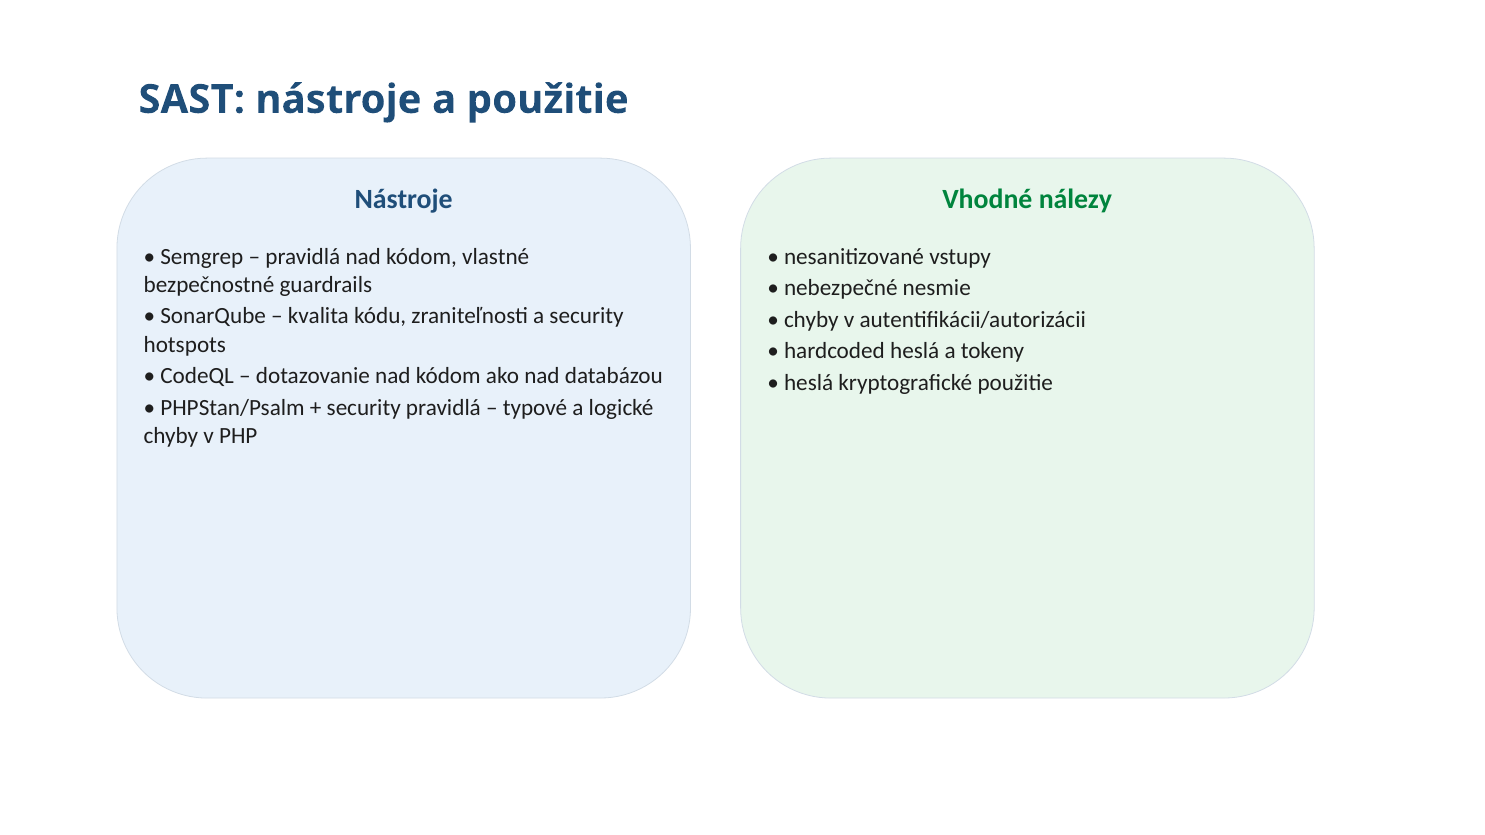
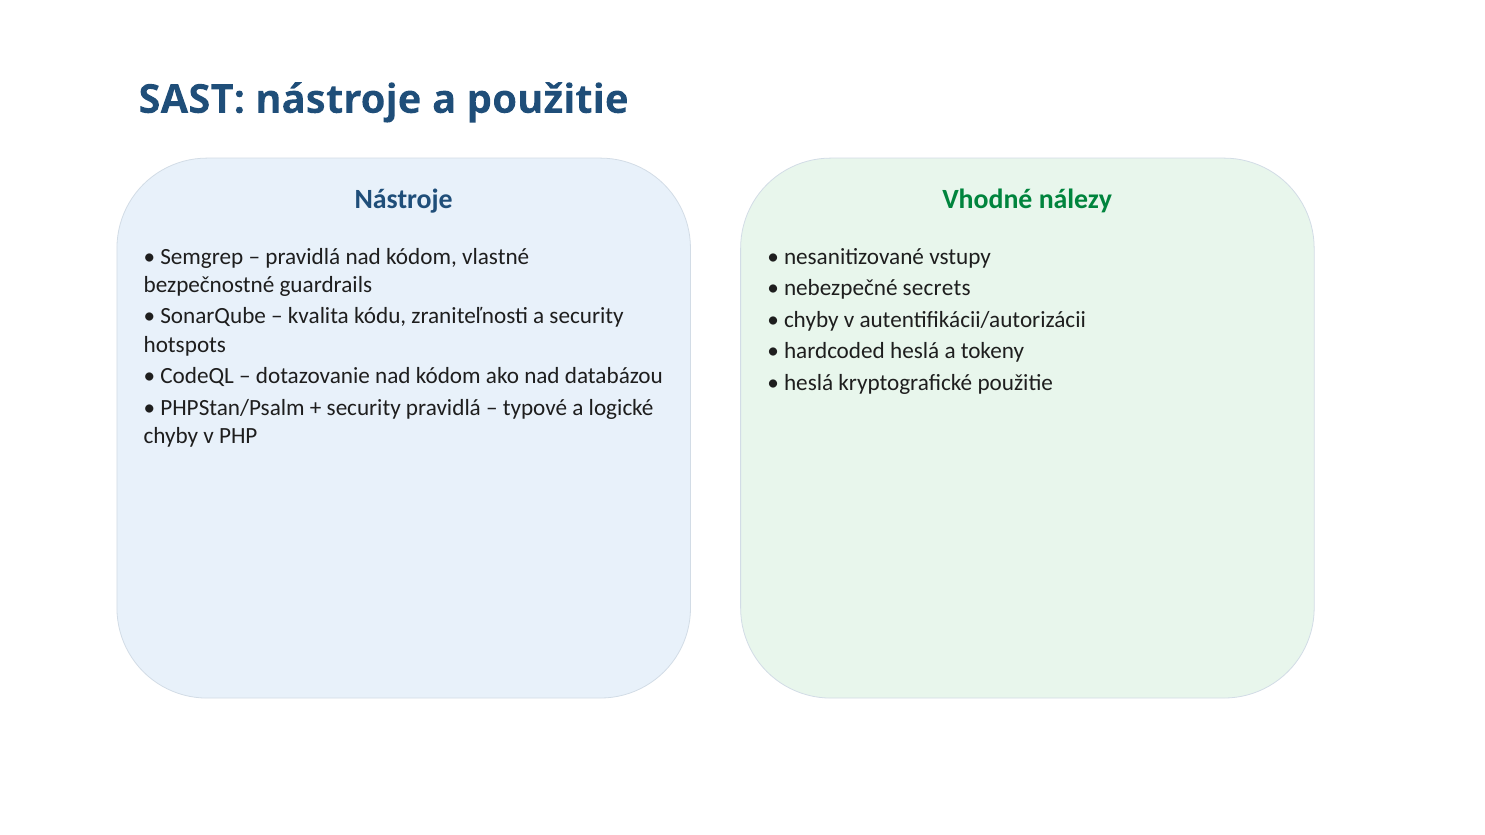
nesmie: nesmie -> secrets
